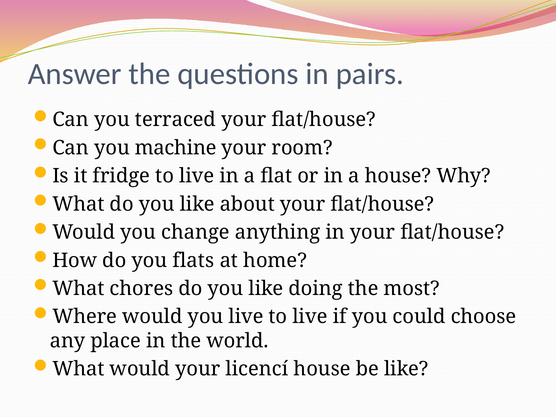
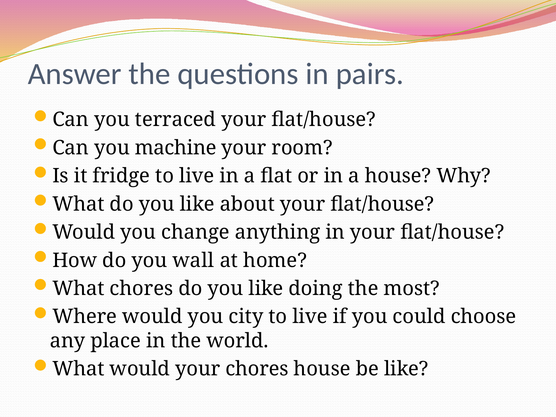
flats: flats -> wall
you live: live -> city
your licencí: licencí -> chores
